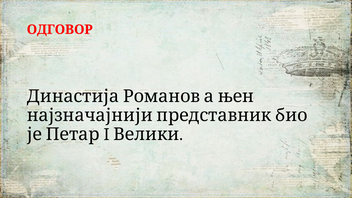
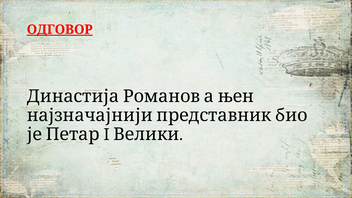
ОДГОВОР underline: none -> present
